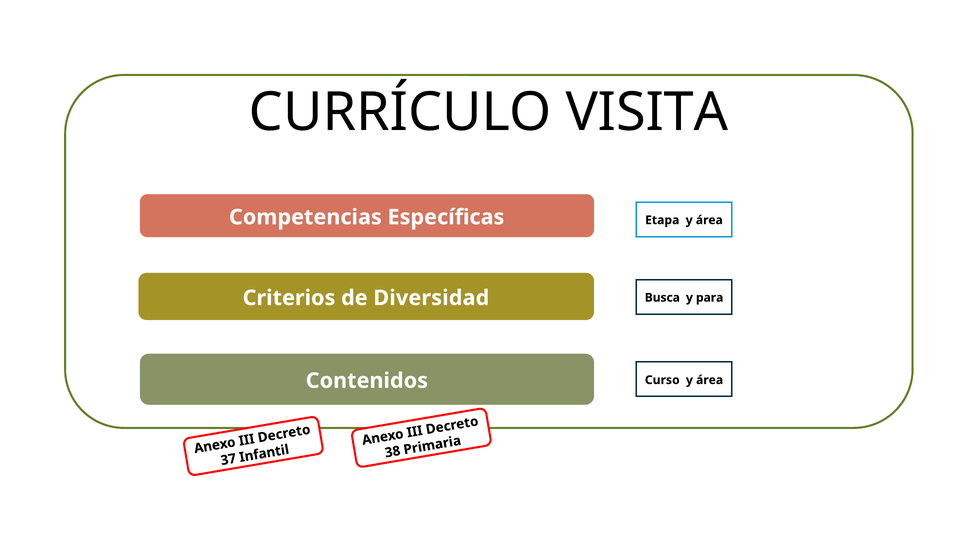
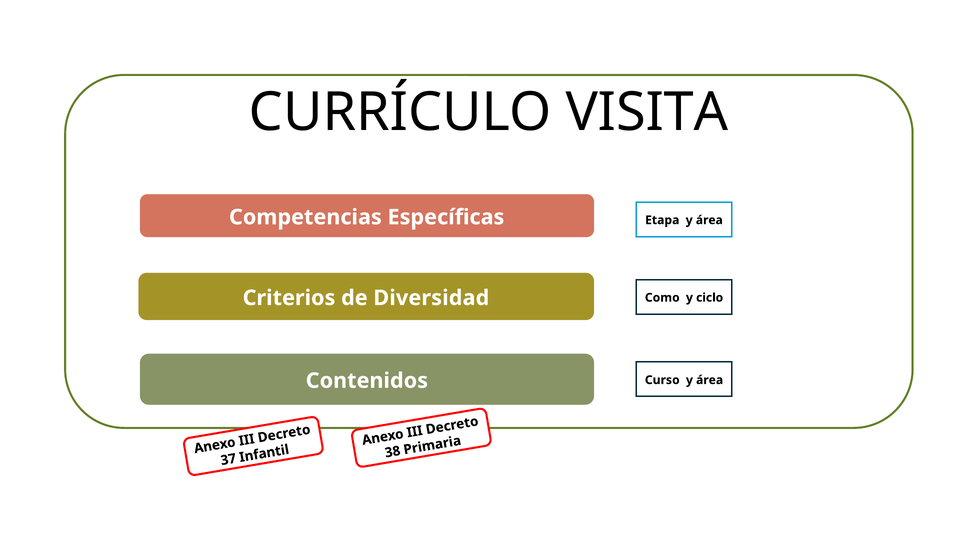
Busca: Busca -> Como
para: para -> ciclo
